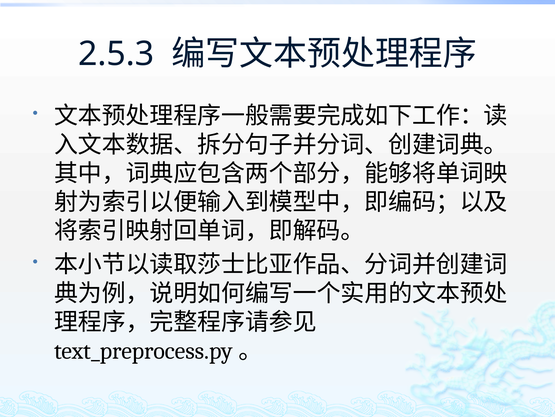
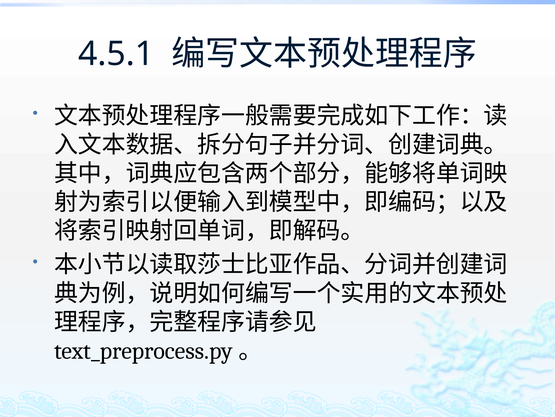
2.5.3: 2.5.3 -> 4.5.1
